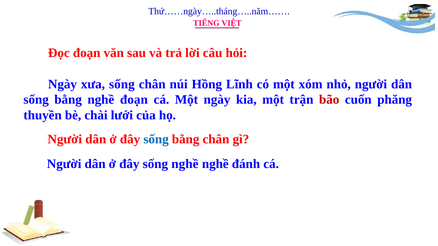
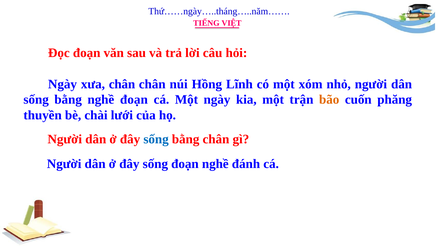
xưa sống: sống -> chân
bão colour: red -> orange
sống nghề: nghề -> đoạn
